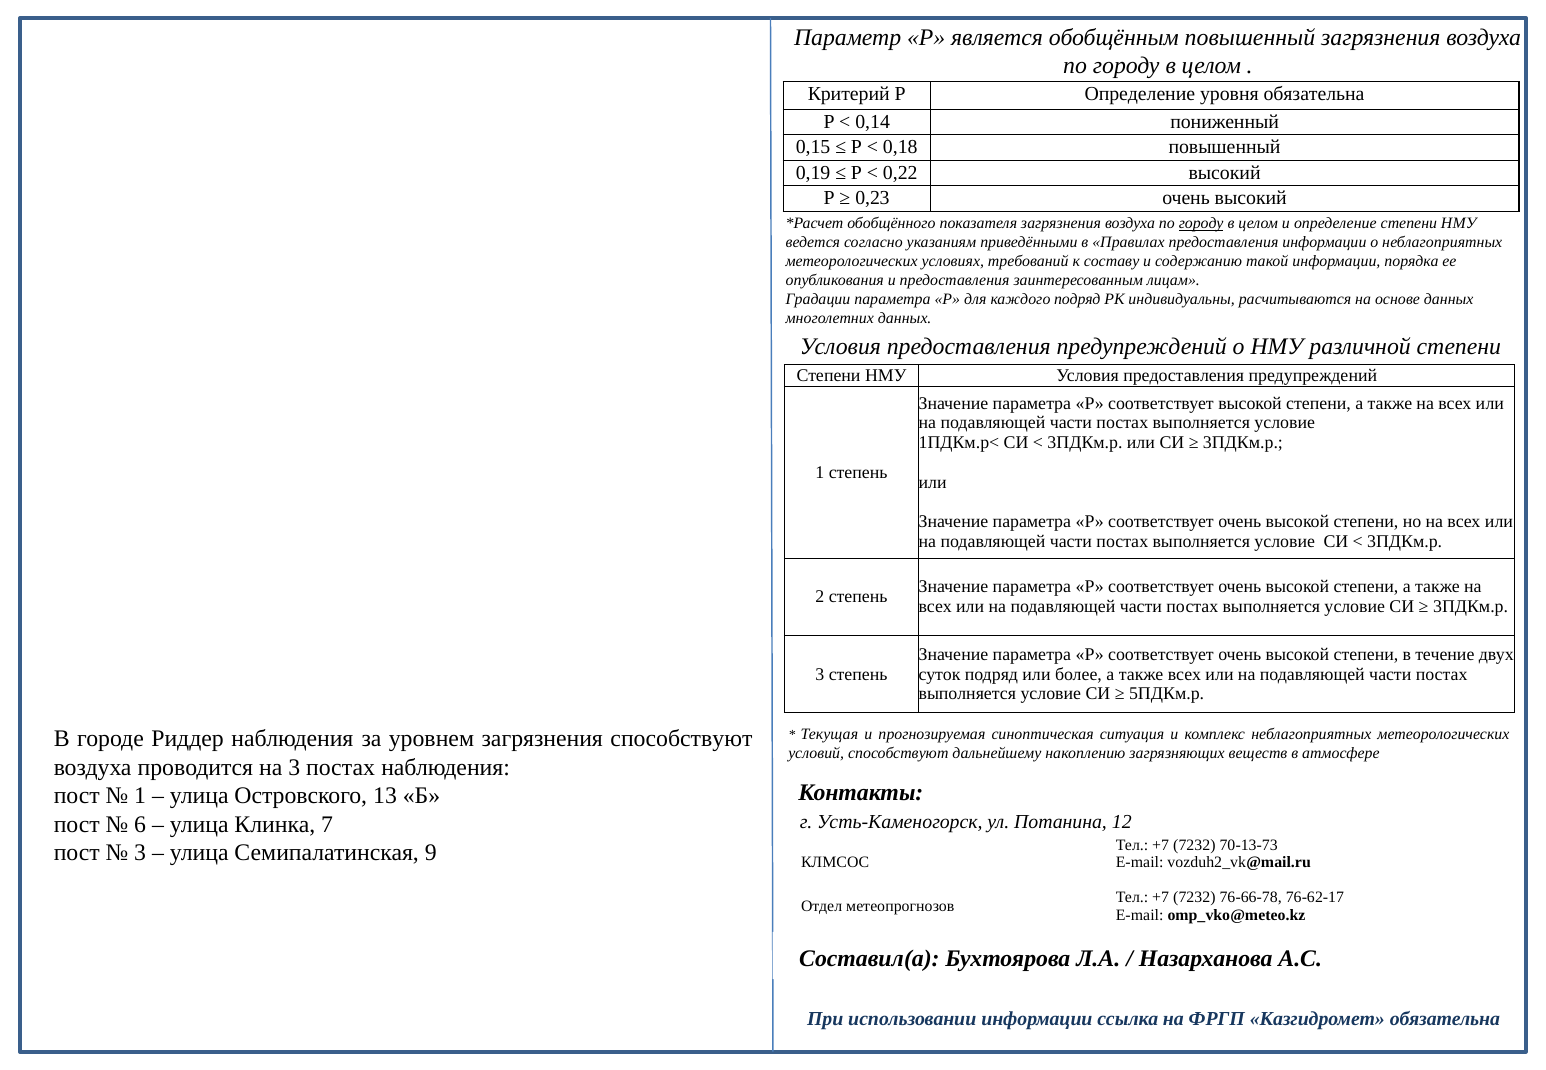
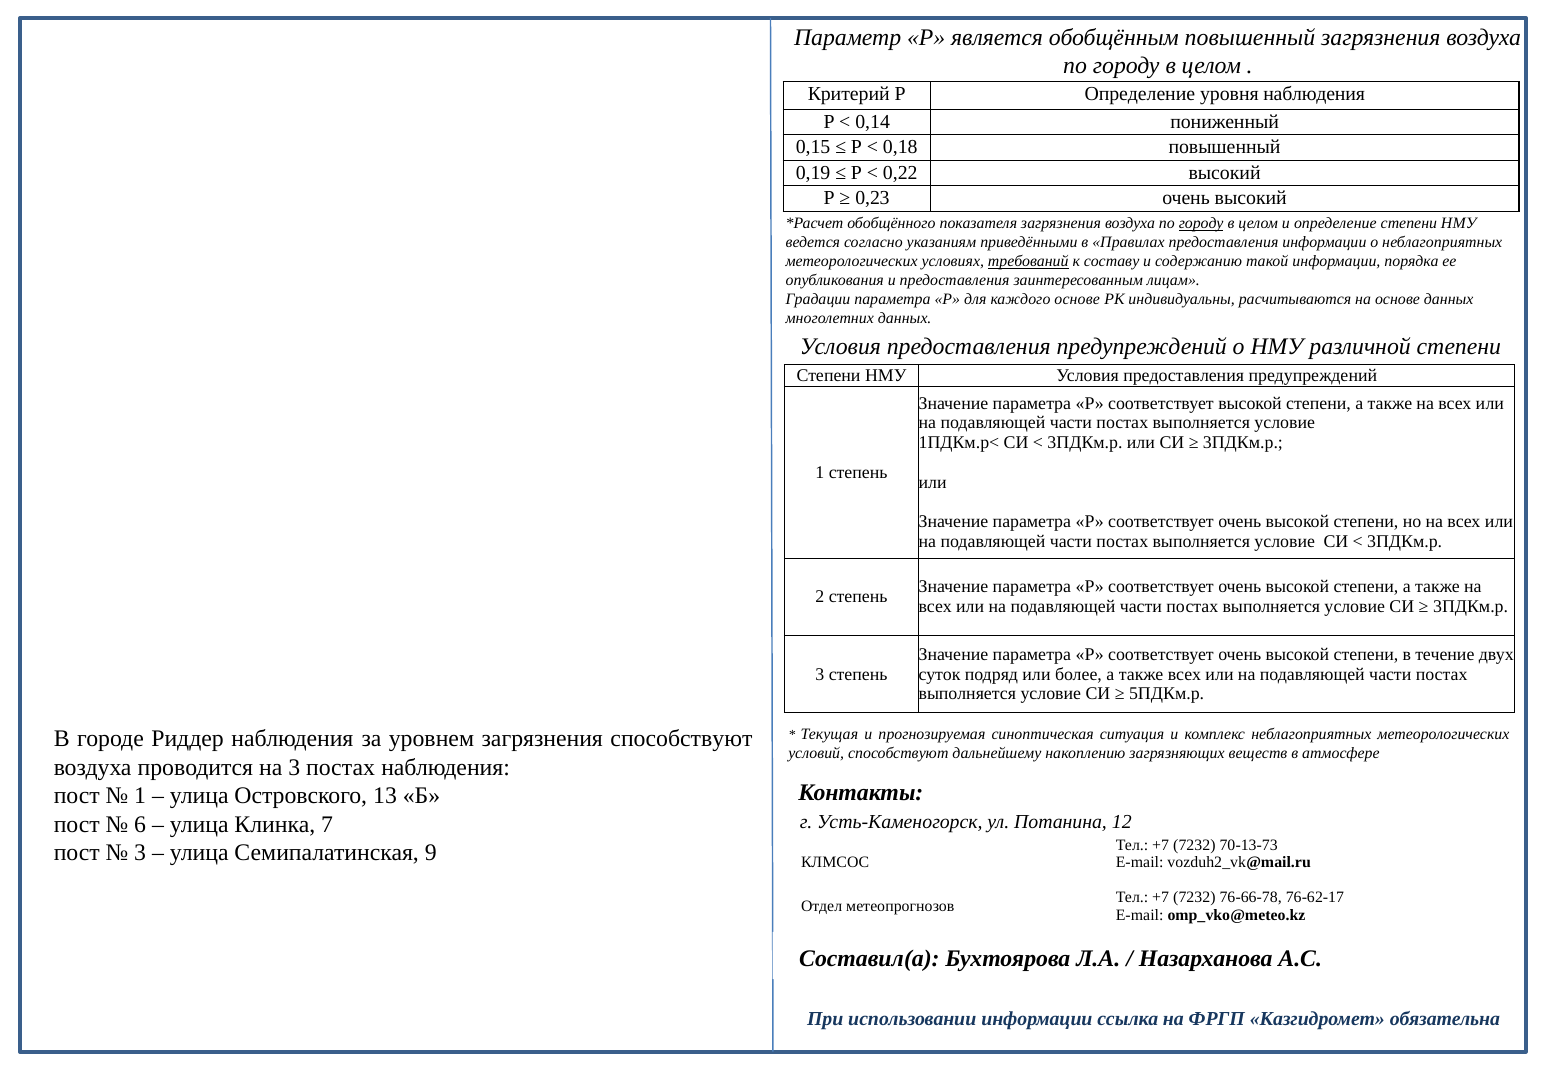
уровня обязательна: обязательна -> наблюдения
требований underline: none -> present
каждого подряд: подряд -> основе
